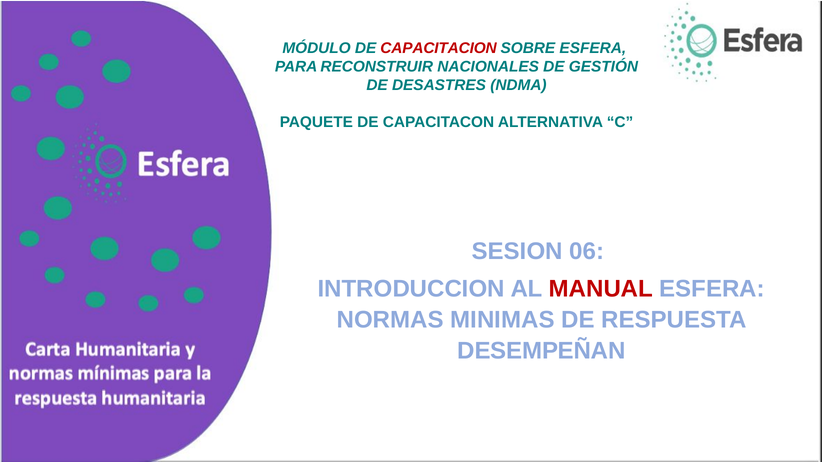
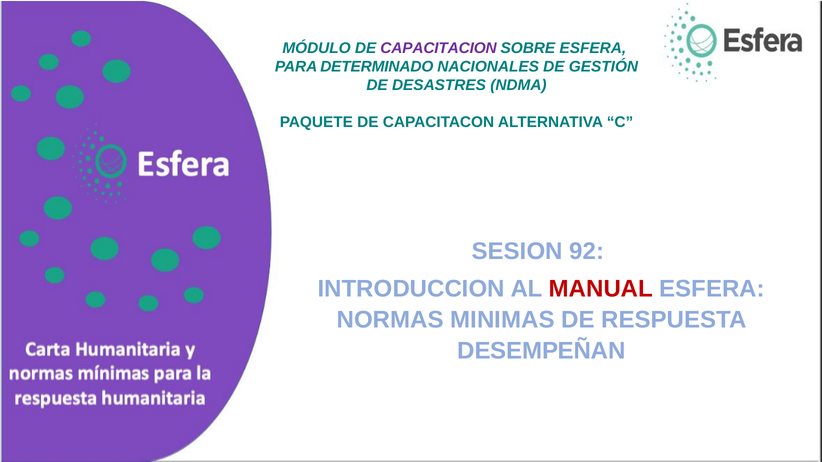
CAPACITACION colour: red -> purple
RECONSTRUIR: RECONSTRUIR -> DETERMINADO
06: 06 -> 92
